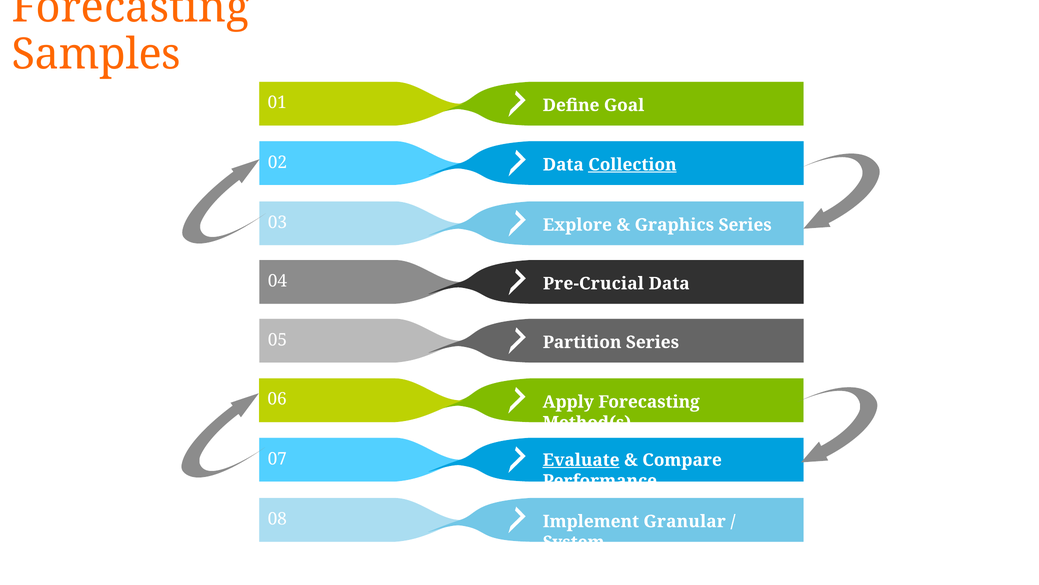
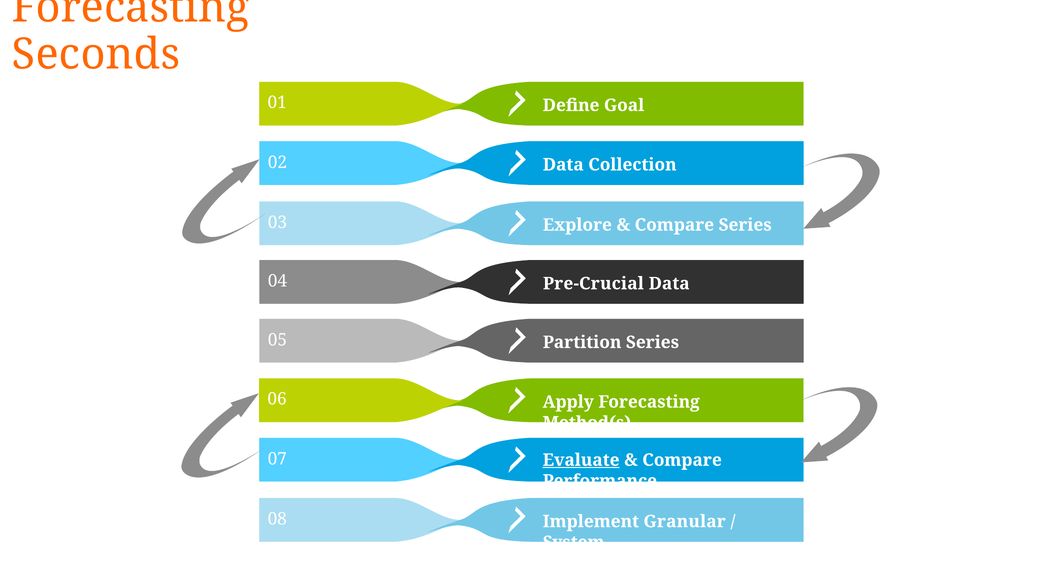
Samples: Samples -> Seconds
Collection underline: present -> none
Graphics at (674, 225): Graphics -> Compare
